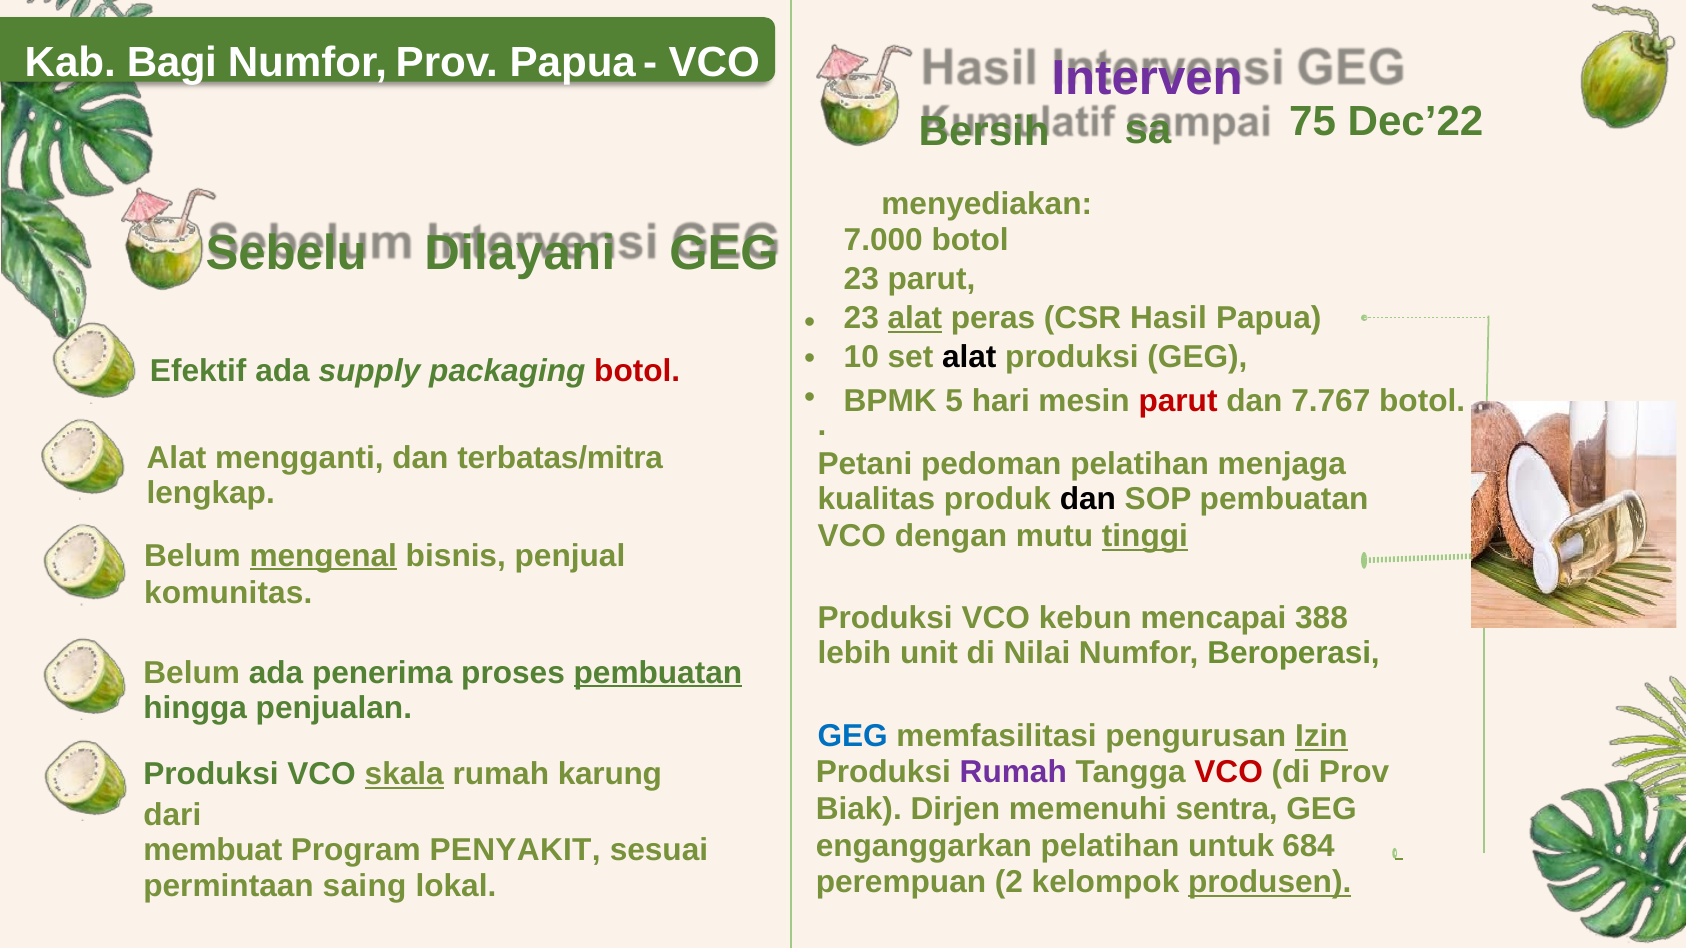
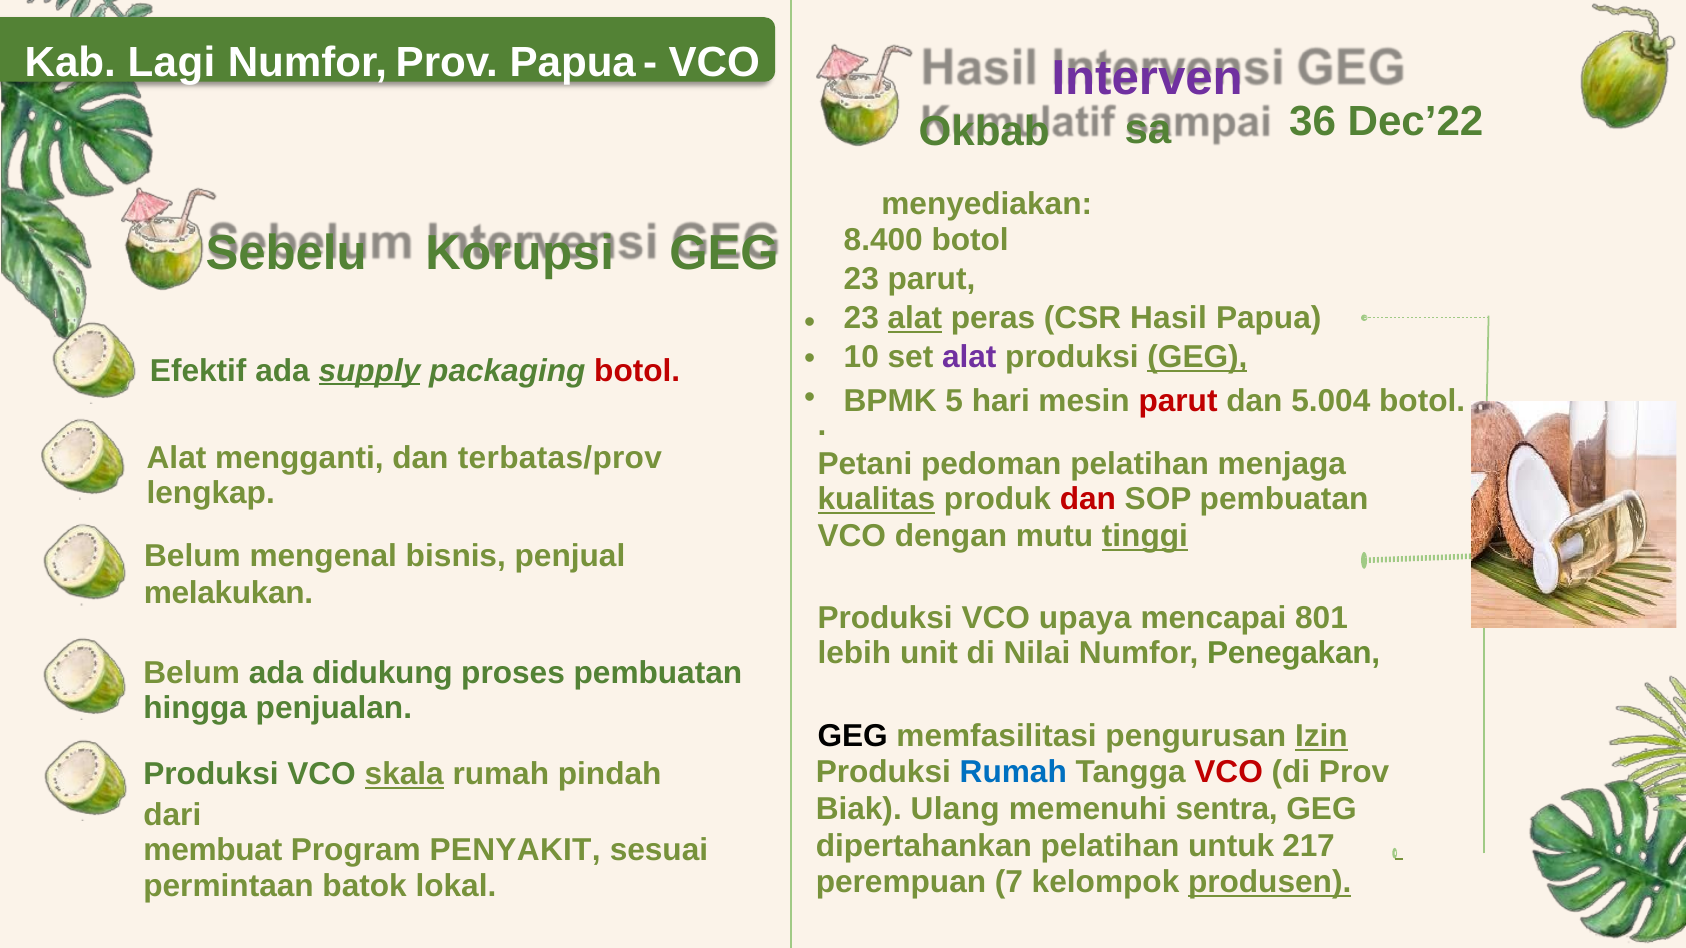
Bagi: Bagi -> Lagi
75: 75 -> 36
Bersih: Bersih -> Okbab
7.000: 7.000 -> 8.400
Dilayani: Dilayani -> Korupsi
alat at (969, 358) colour: black -> purple
GEG at (1197, 358) underline: none -> present
supply underline: none -> present
7.767: 7.767 -> 5.004
terbatas/mitra: terbatas/mitra -> terbatas/prov
kualitas underline: none -> present
dan at (1088, 499) colour: black -> red
mengenal underline: present -> none
komunitas: komunitas -> melakukan
kebun: kebun -> upaya
388: 388 -> 801
Beroperasi: Beroperasi -> Penegakan
penerima: penerima -> didukung
pembuatan at (658, 673) underline: present -> none
GEG at (853, 736) colour: blue -> black
Rumah at (1013, 772) colour: purple -> blue
karung: karung -> pindah
Dirjen: Dirjen -> Ulang
enganggarkan: enganggarkan -> dipertahankan
684: 684 -> 217
2: 2 -> 7
saing: saing -> batok
